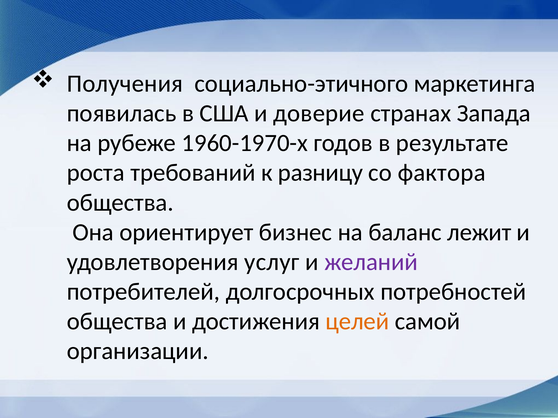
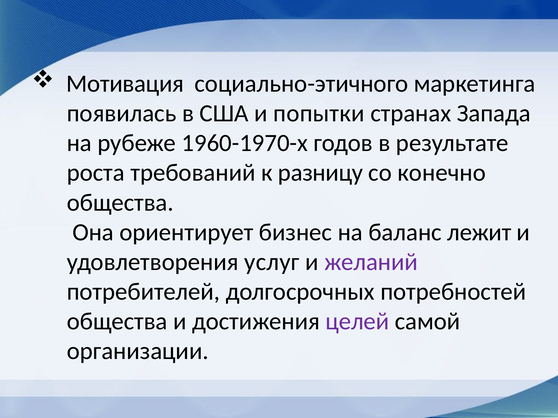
Получения: Получения -> Мотивация
доверие: доверие -> попытки
фактора: фактора -> конечно
целей colour: orange -> purple
